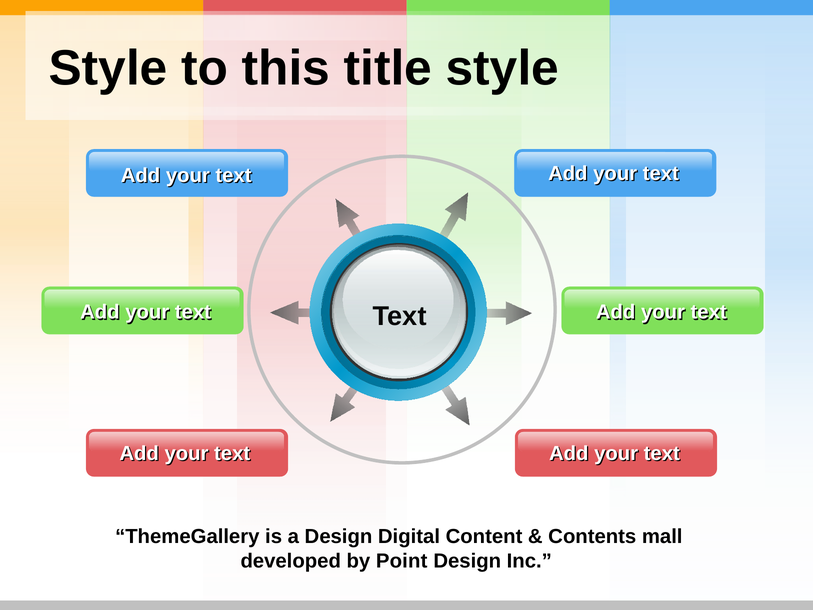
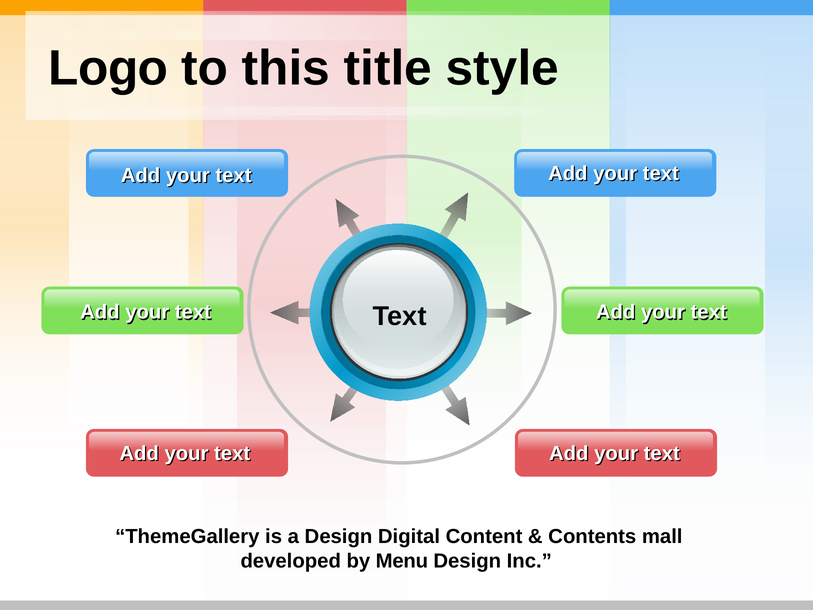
Style at (108, 68): Style -> Logo
Point: Point -> Menu
